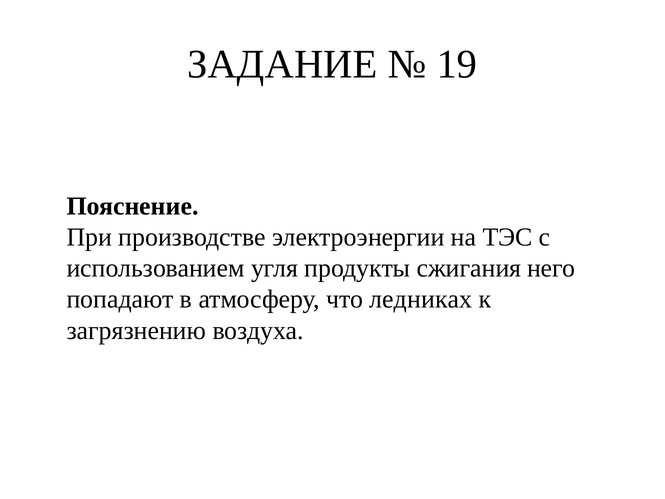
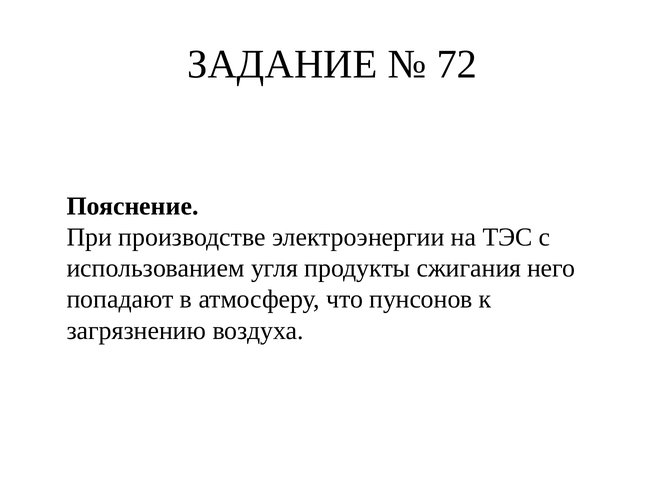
19: 19 -> 72
ледниках: ледниках -> пунсонов
